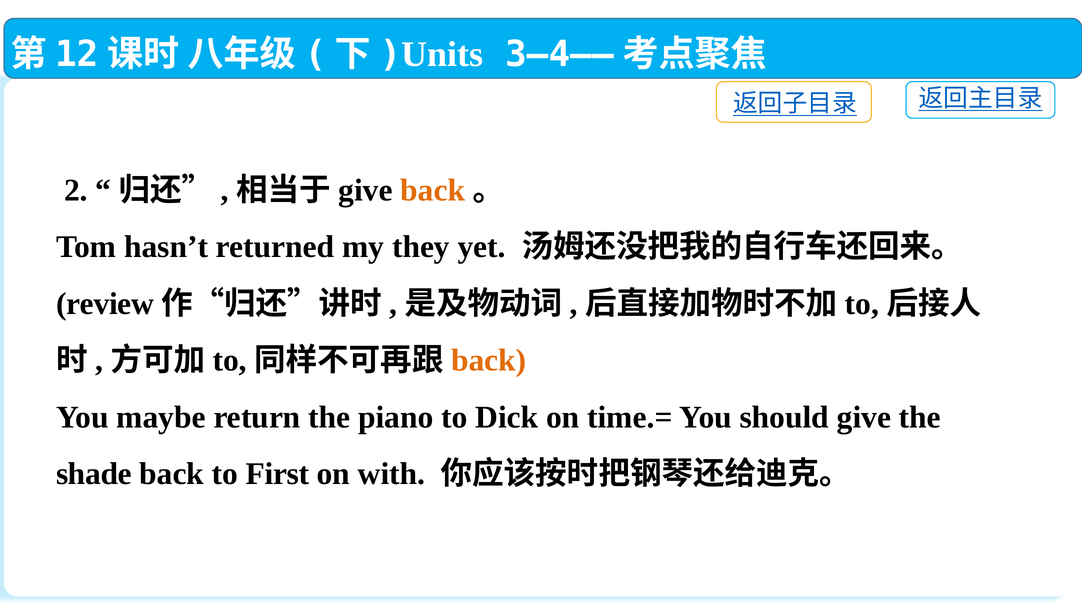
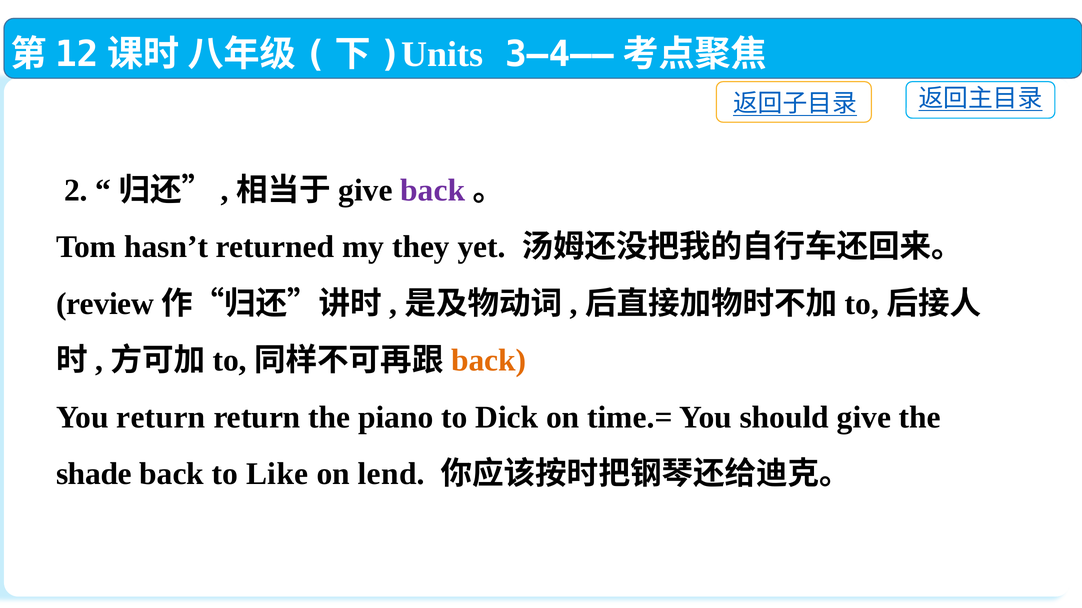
back at (433, 190) colour: orange -> purple
You maybe: maybe -> return
First: First -> Like
with: with -> lend
